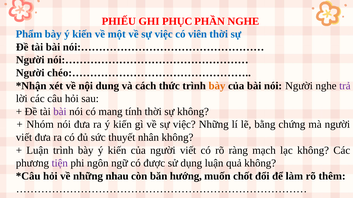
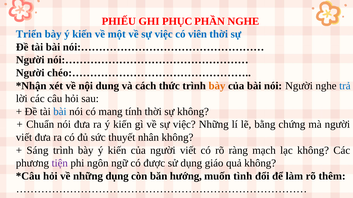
Phẩm: Phẩm -> Triển
trả colour: purple -> blue
bài at (60, 112) colour: purple -> blue
Nhóm: Nhóm -> Chuẩn
Luận at (38, 151): Luận -> Sáng
dụng luận: luận -> giáo
những nhau: nhau -> dụng
chốt: chốt -> tình
